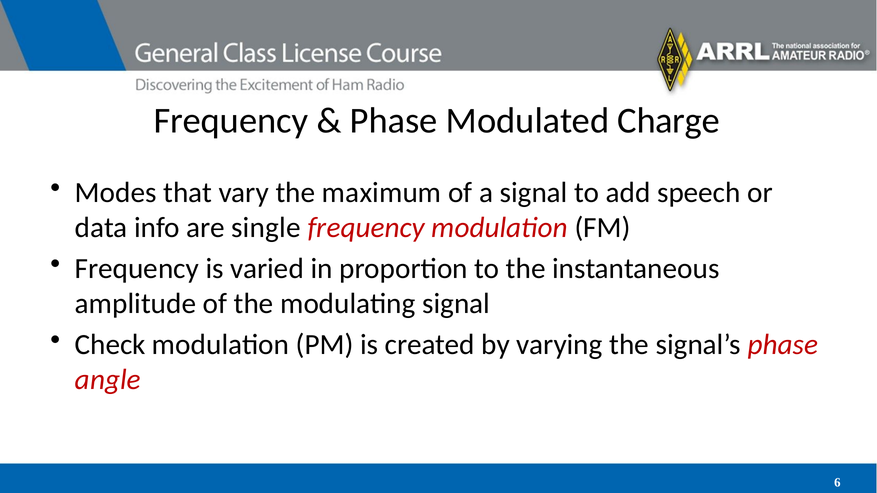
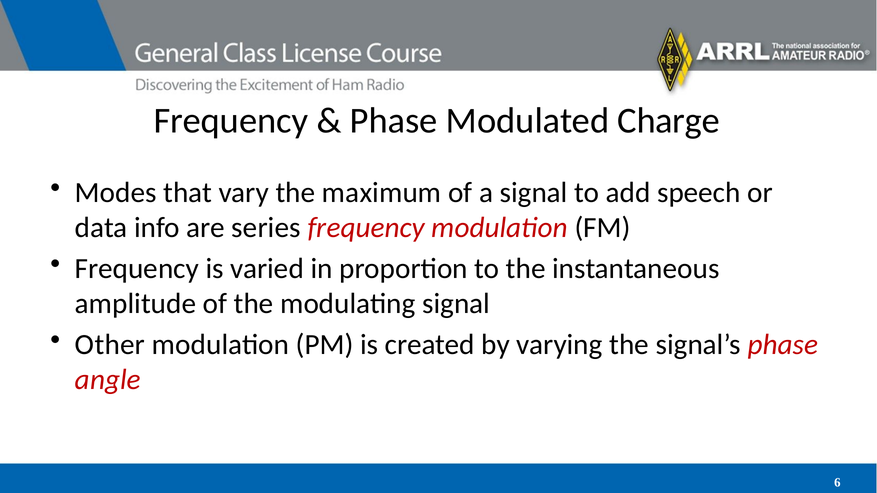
single: single -> series
Check: Check -> Other
